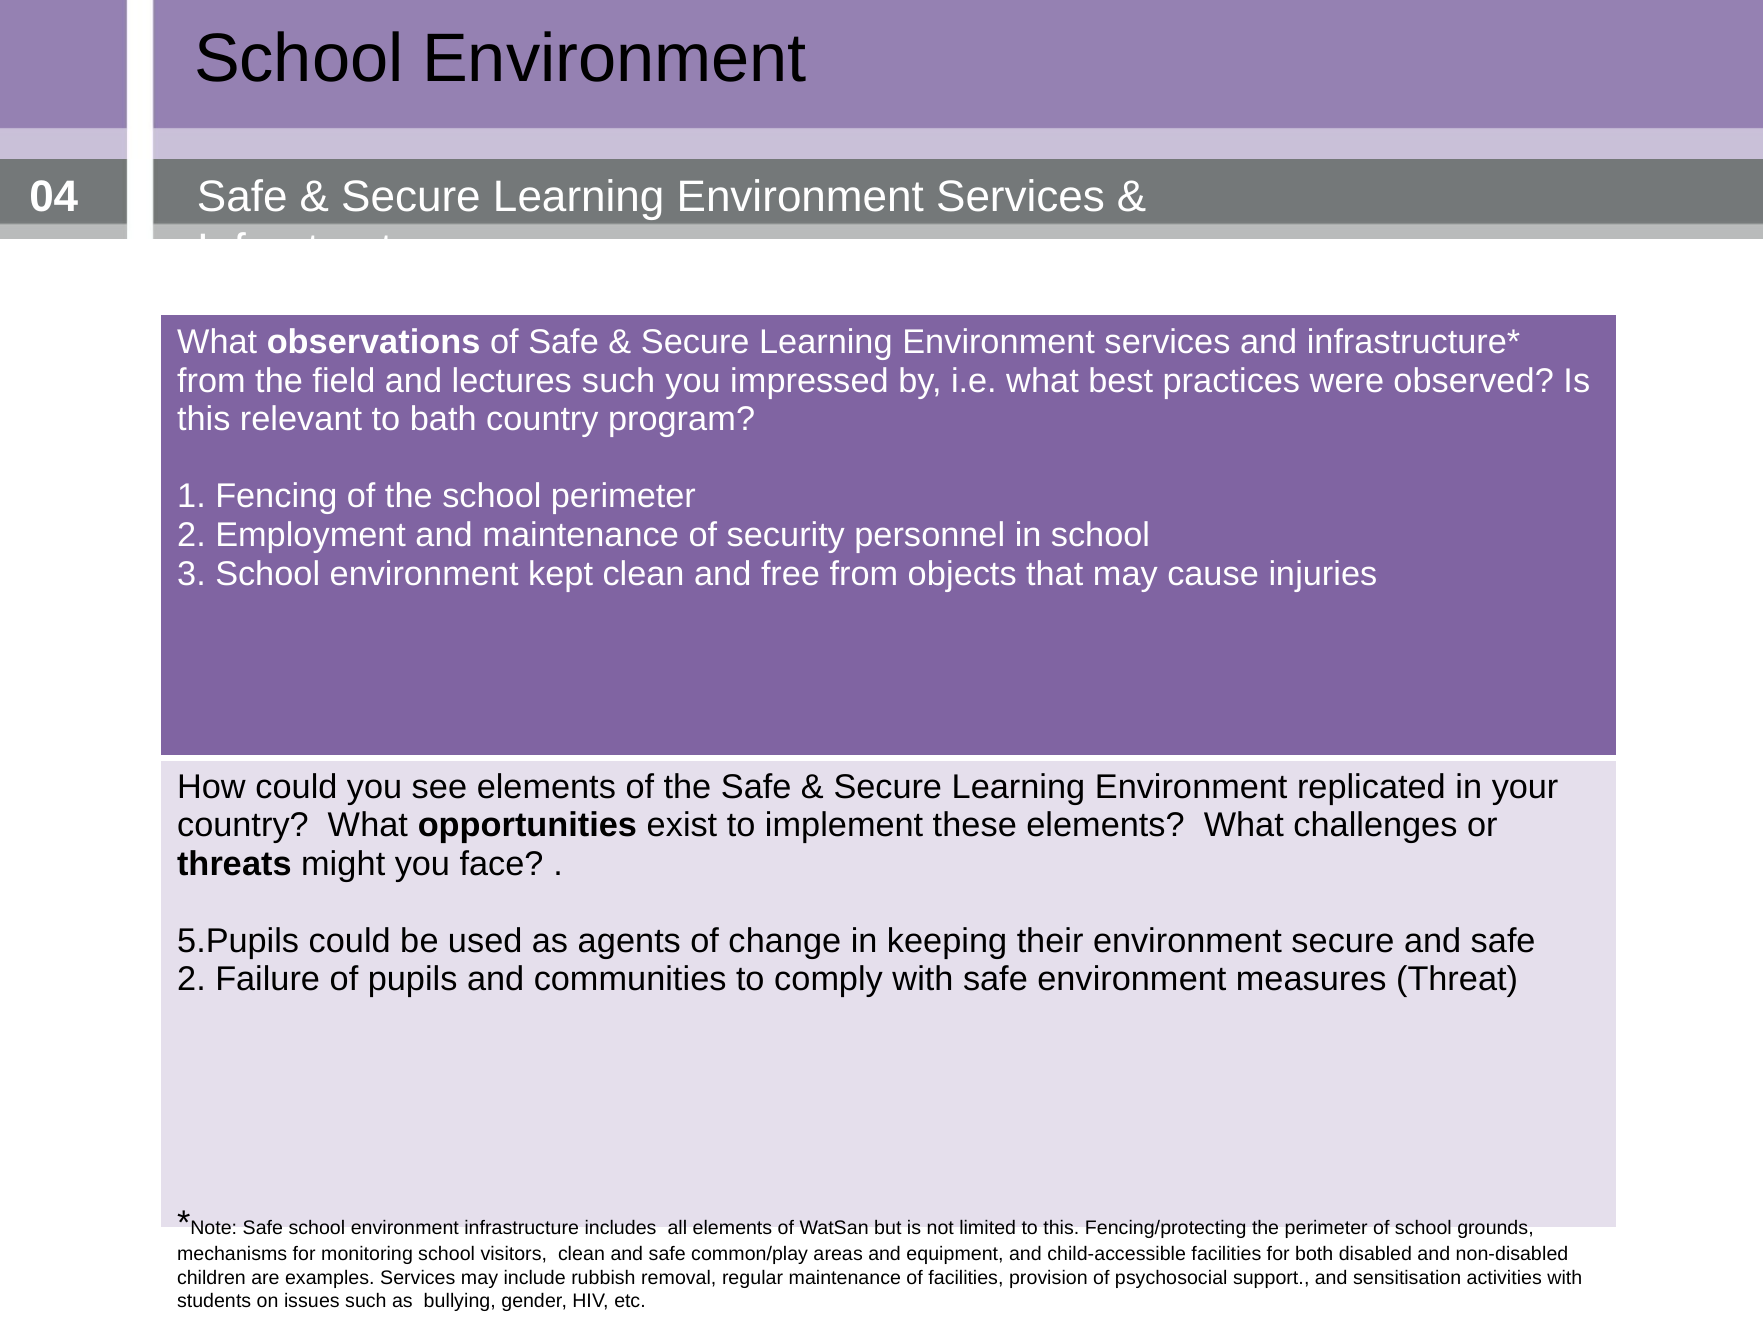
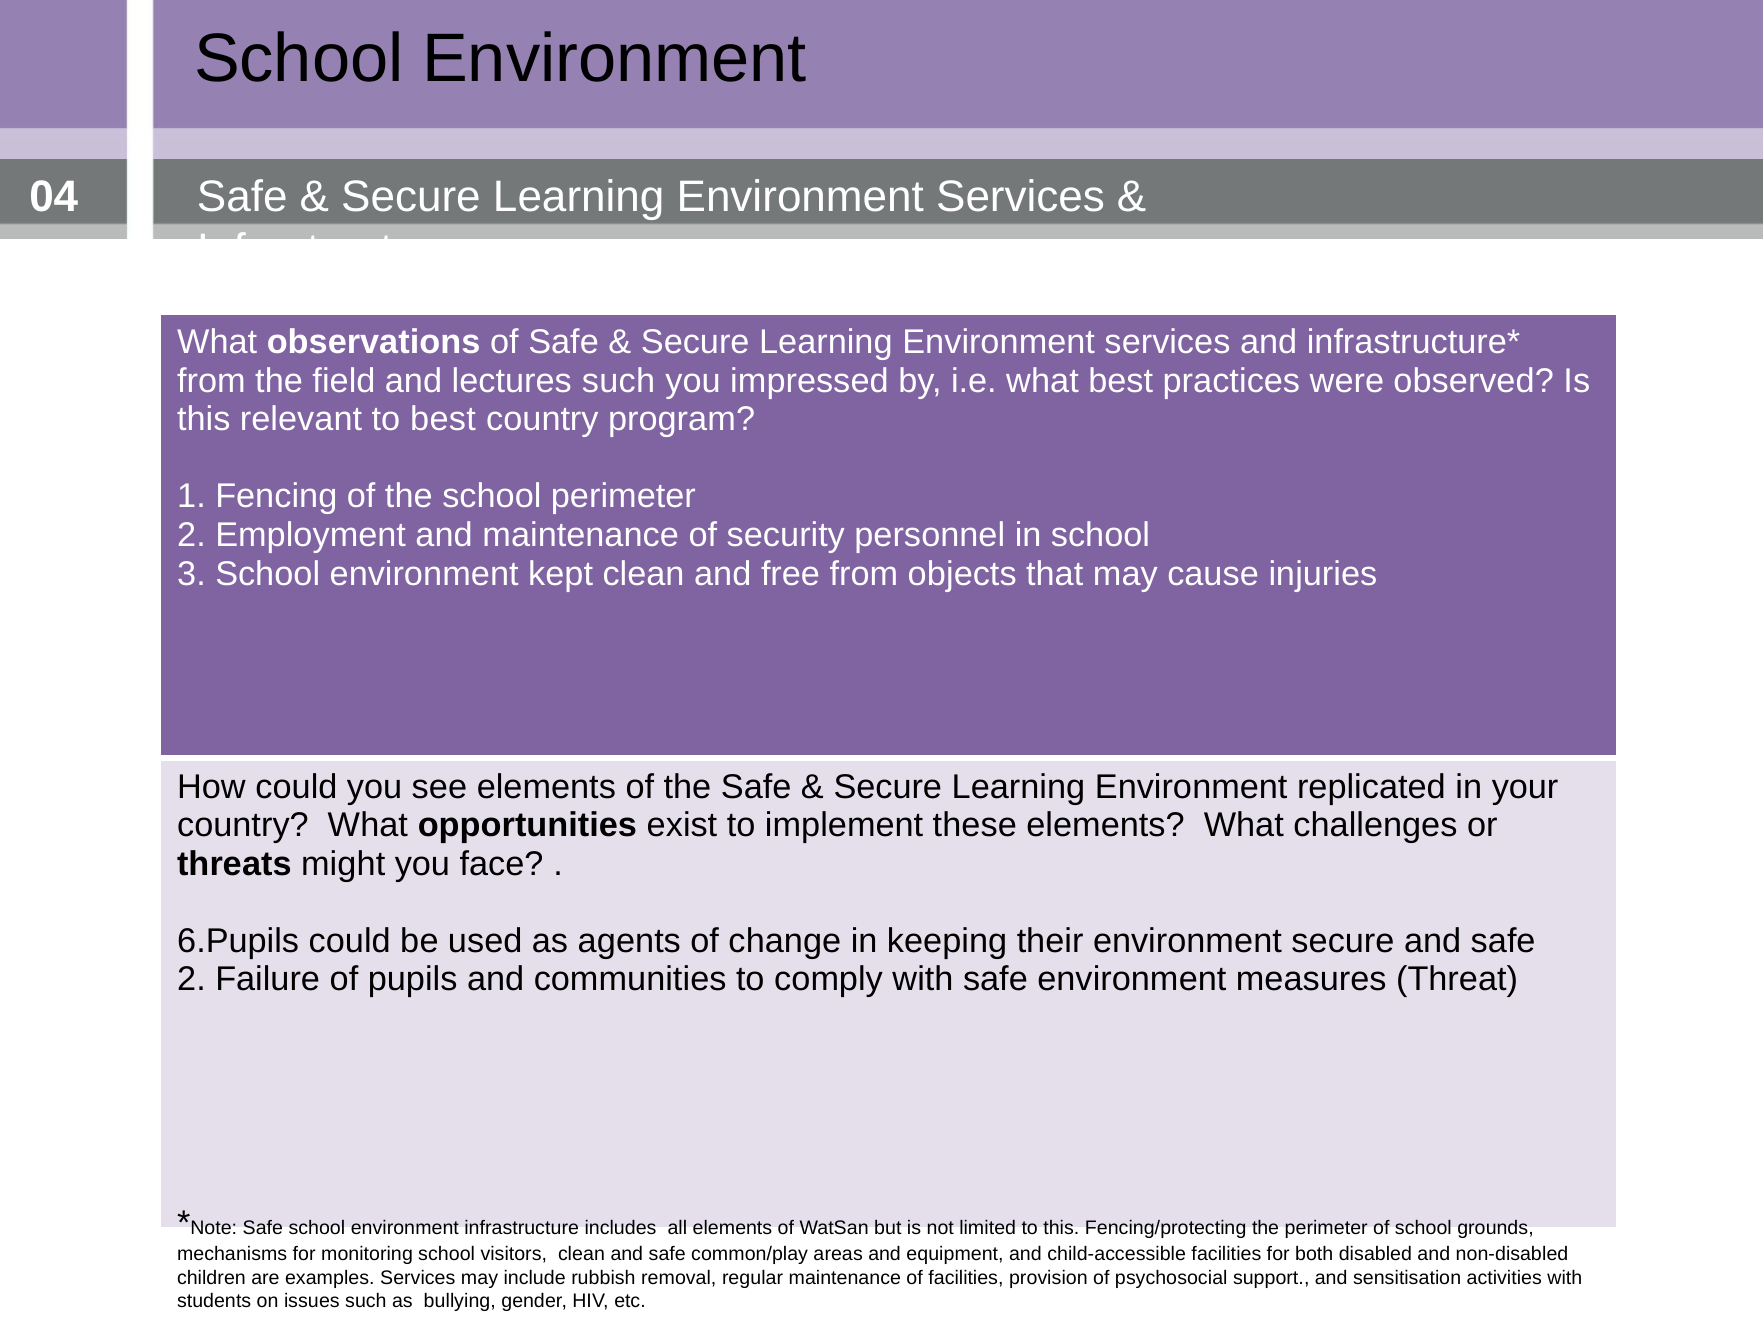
to bath: bath -> best
5.Pupils: 5.Pupils -> 6.Pupils
